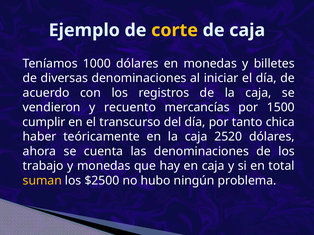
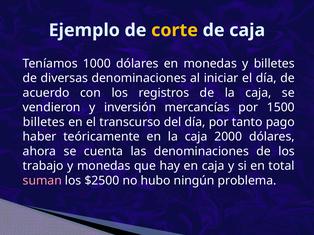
recuento: recuento -> inversión
cumplir at (44, 122): cumplir -> billetes
chica: chica -> pago
2520: 2520 -> 2000
suman colour: yellow -> pink
